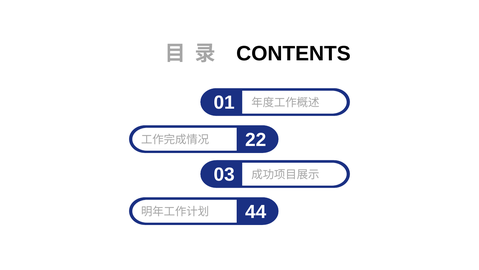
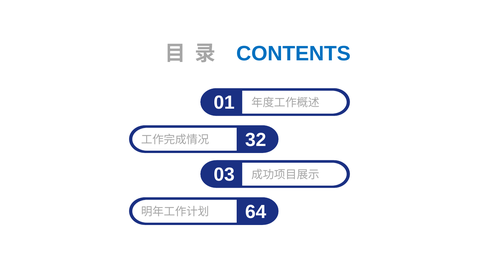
CONTENTS colour: black -> blue
22: 22 -> 32
44: 44 -> 64
